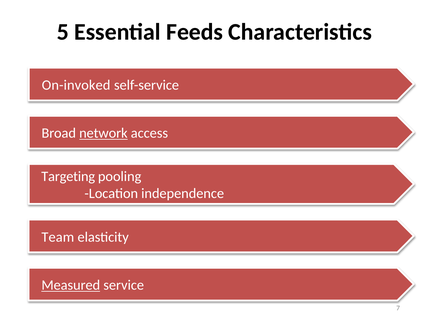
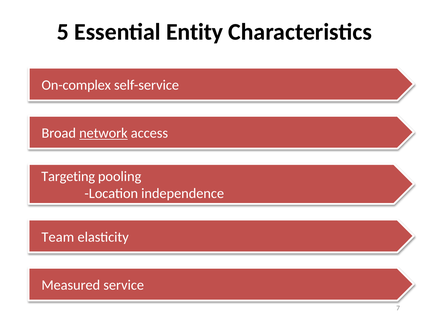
Feeds: Feeds -> Entity
On-invoked: On-invoked -> On-complex
Measured underline: present -> none
